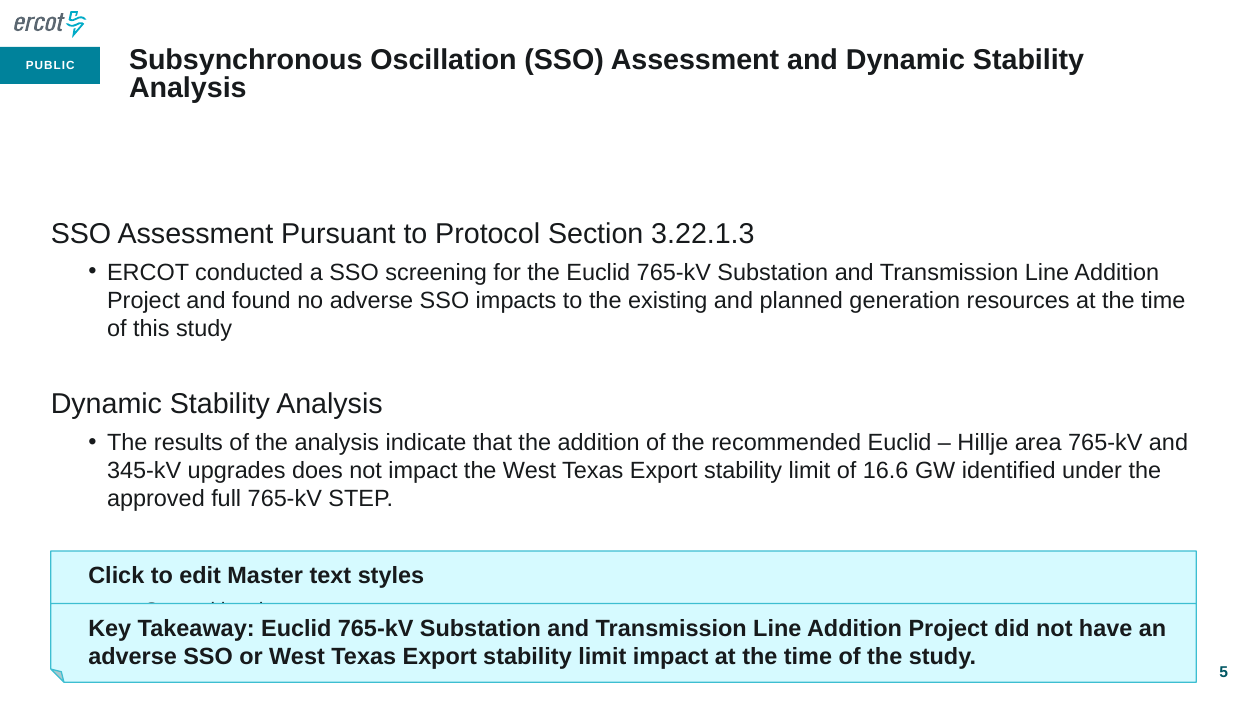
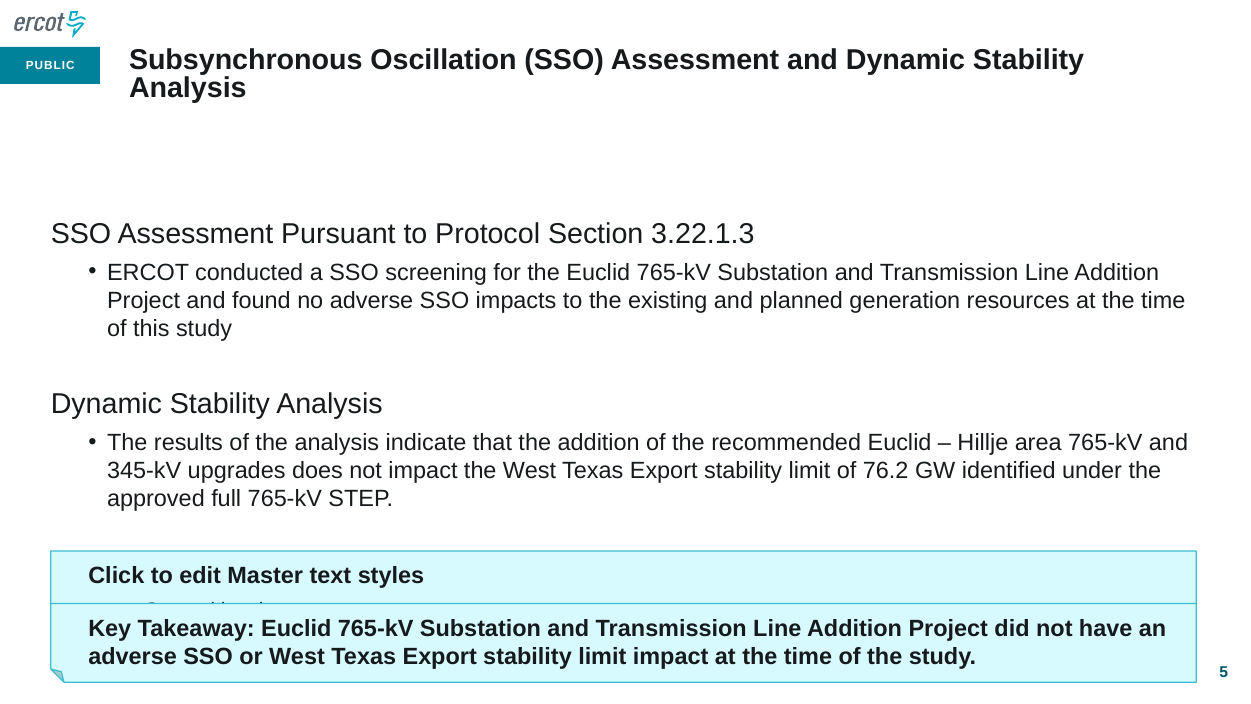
16.6: 16.6 -> 76.2
